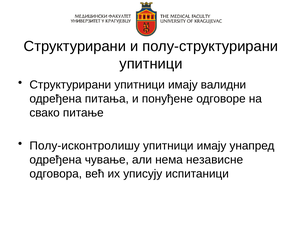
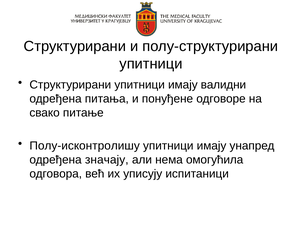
чување: чување -> значају
независне: независне -> омогућила
